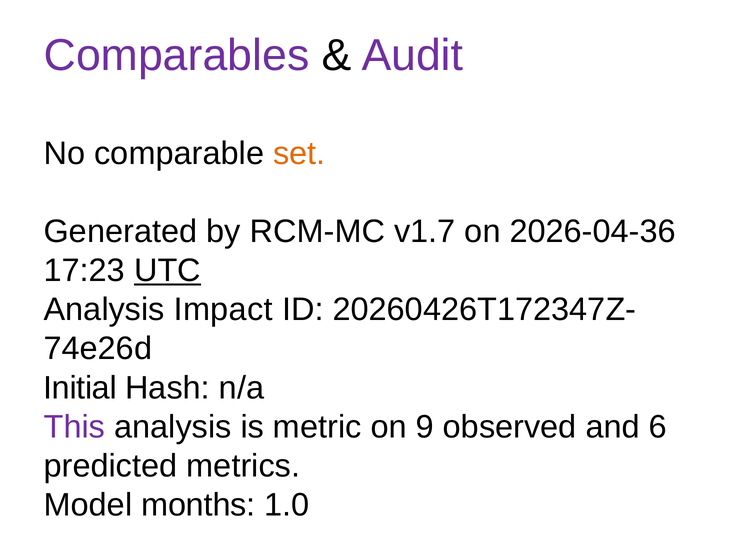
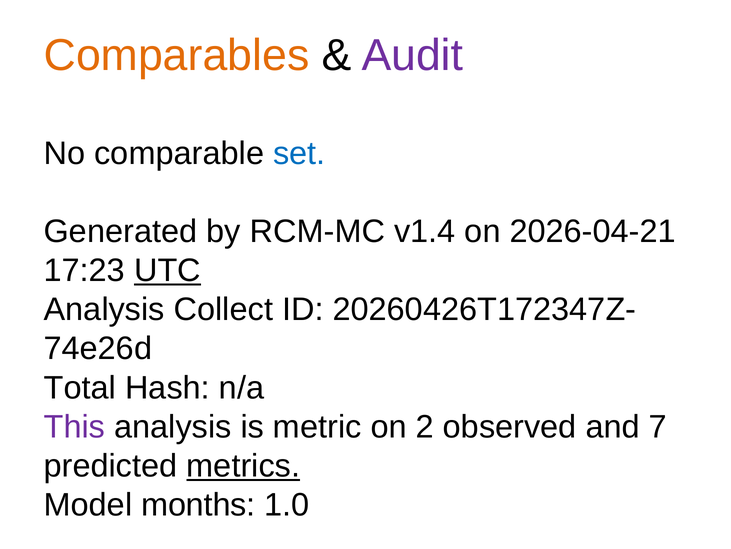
Comparables colour: purple -> orange
set colour: orange -> blue
v1.7: v1.7 -> v1.4
2026-04-36: 2026-04-36 -> 2026-04-21
Impact: Impact -> Collect
Initial: Initial -> Total
9: 9 -> 2
6: 6 -> 7
metrics underline: none -> present
